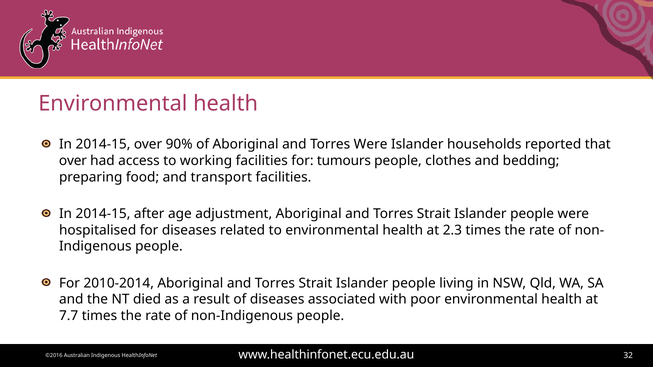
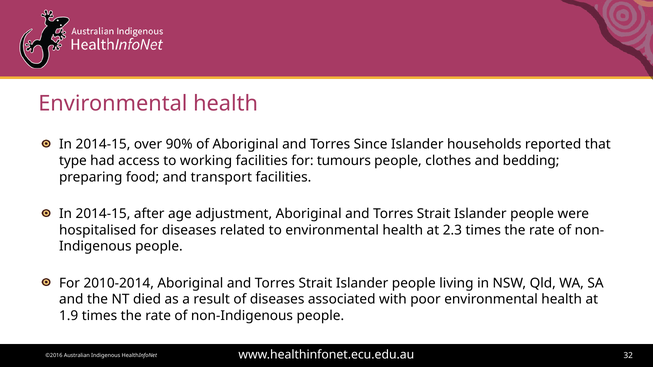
Torres Were: Were -> Since
over at (73, 161): over -> type
7.7: 7.7 -> 1.9
